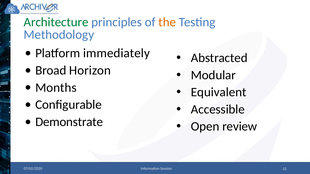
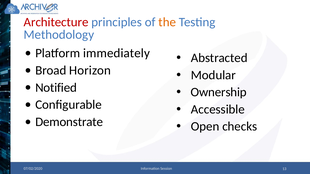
Architecture colour: green -> red
Months: Months -> Notified
Equivalent: Equivalent -> Ownership
review: review -> checks
